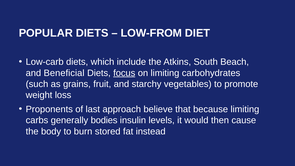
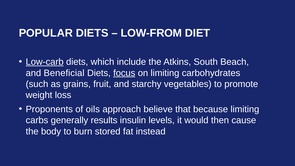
Low-carb underline: none -> present
last: last -> oils
bodies: bodies -> results
